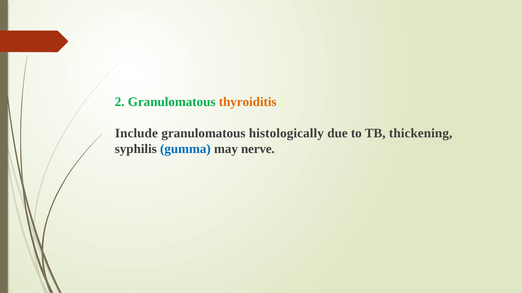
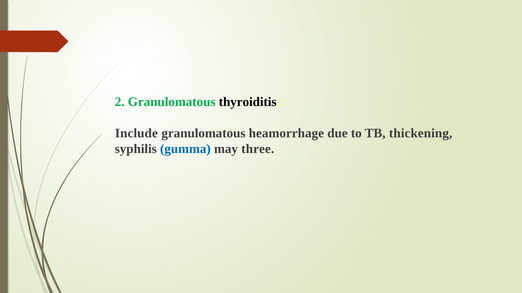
thyroiditis colour: orange -> black
histologically: histologically -> heamorrhage
nerve: nerve -> three
